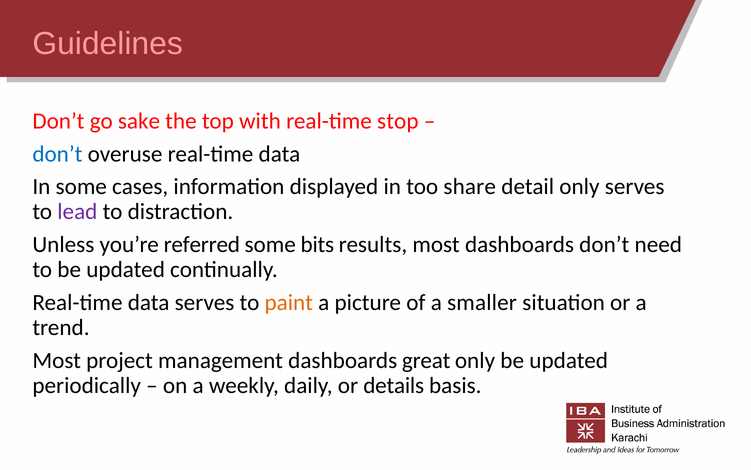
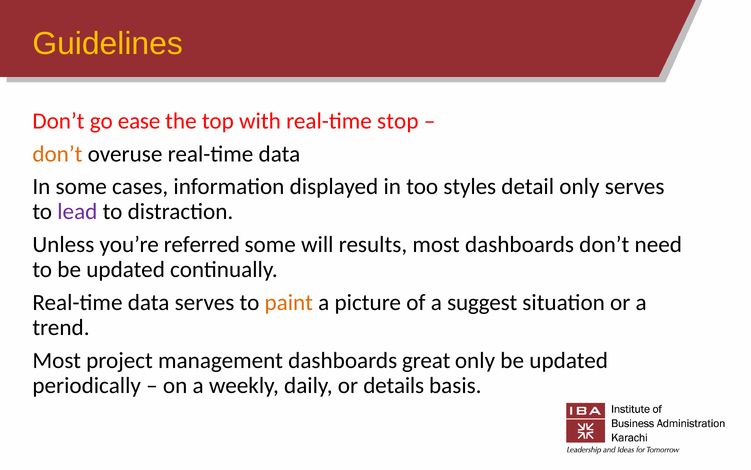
Guidelines colour: pink -> yellow
sake: sake -> ease
don’t at (57, 154) colour: blue -> orange
share: share -> styles
bits: bits -> will
smaller: smaller -> suggest
